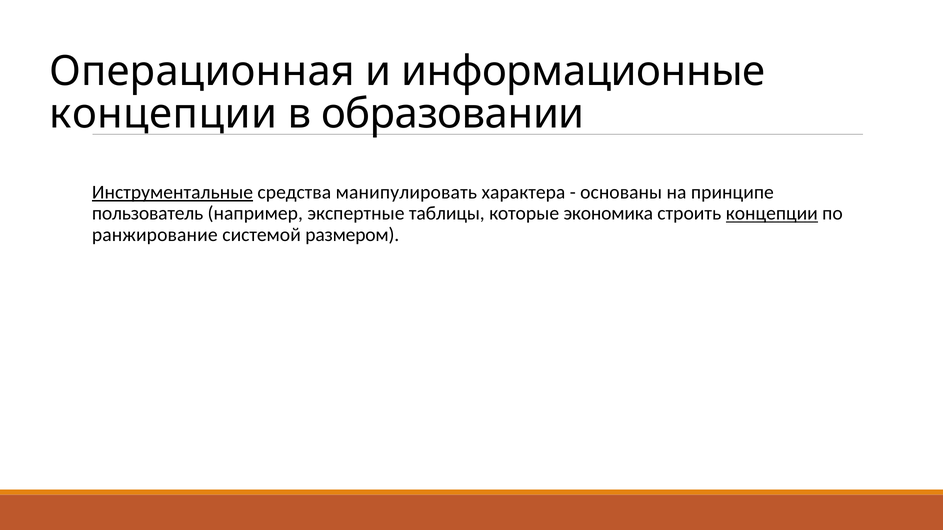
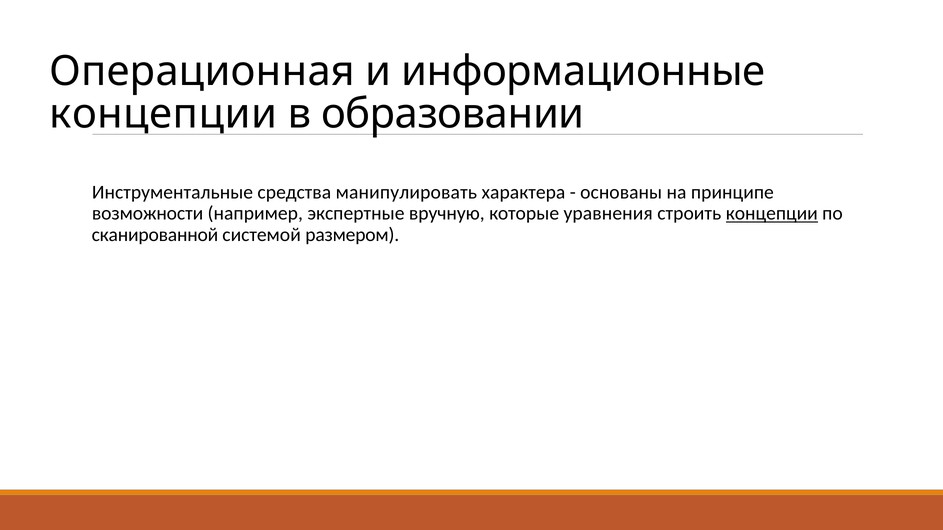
Инструментальные underline: present -> none
пользователь: пользователь -> возможности
таблицы: таблицы -> вручную
экономика: экономика -> уравнения
ранжирование: ранжирование -> сканированной
